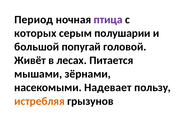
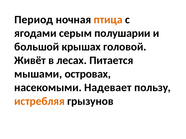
птица colour: purple -> orange
которых: которых -> ягодами
попугай: попугай -> крышах
зёрнами: зёрнами -> островах
